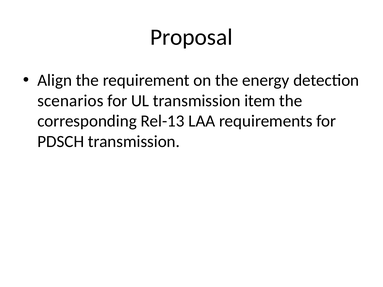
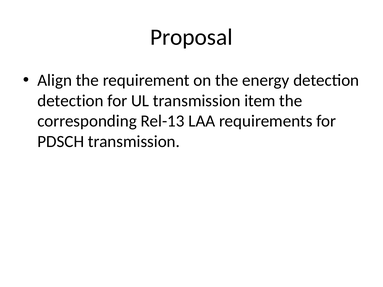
scenarios at (70, 101): scenarios -> detection
